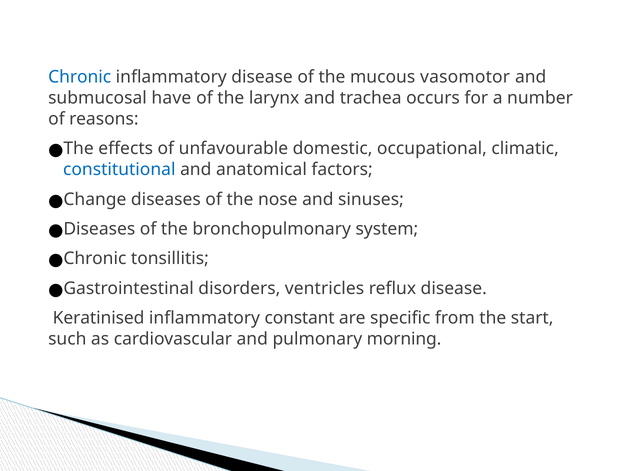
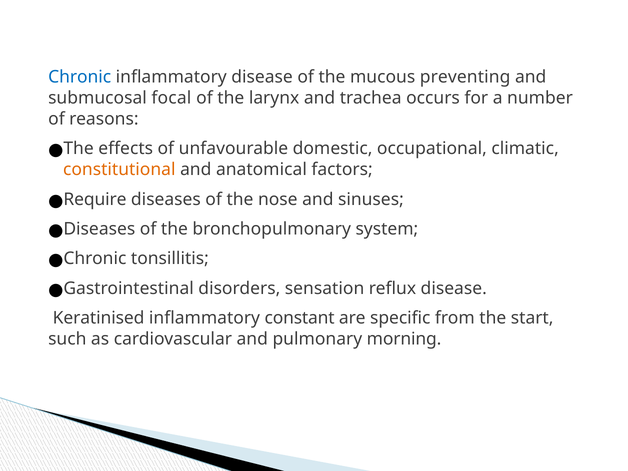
vasomotor: vasomotor -> preventing
have: have -> focal
constitutional colour: blue -> orange
Change: Change -> Require
ventricles: ventricles -> sensation
